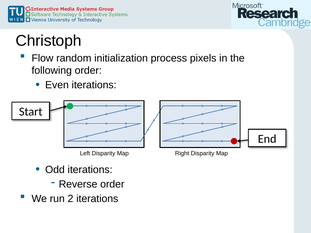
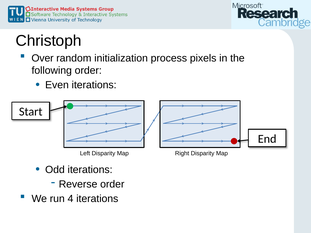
Flow: Flow -> Over
2: 2 -> 4
